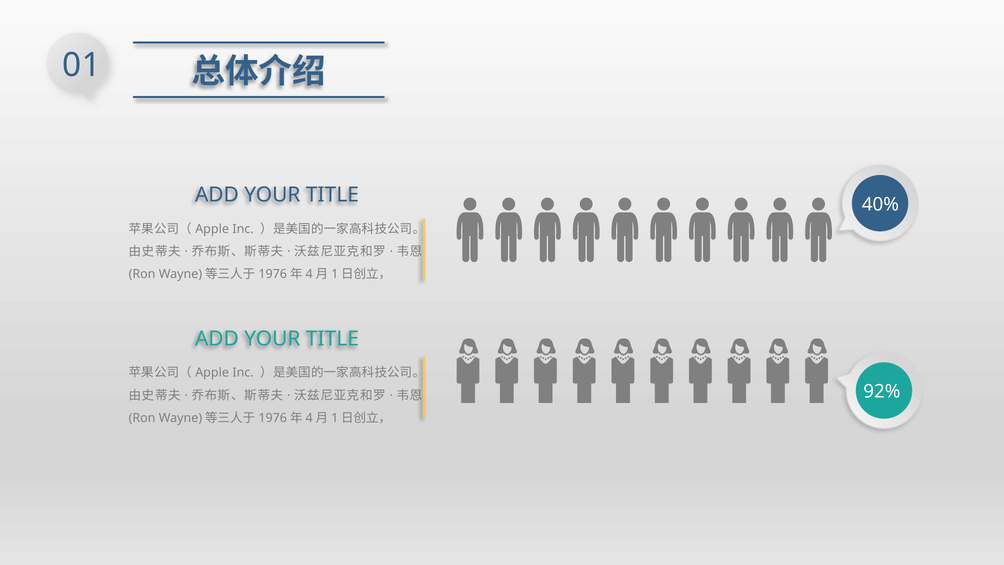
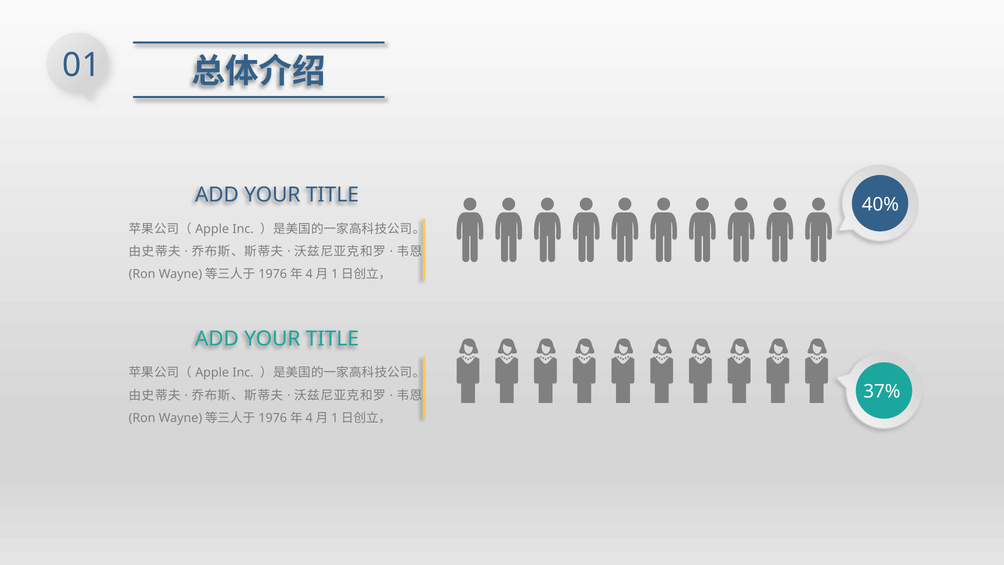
92%: 92% -> 37%
